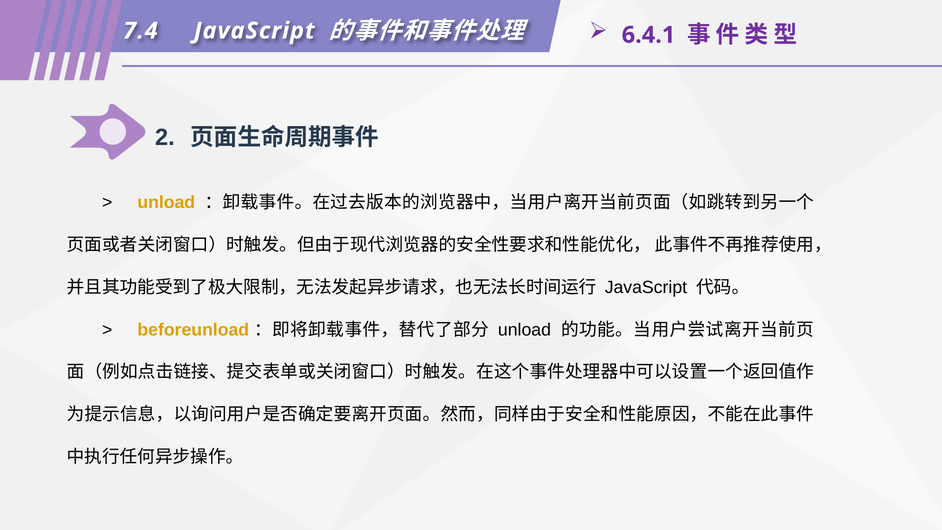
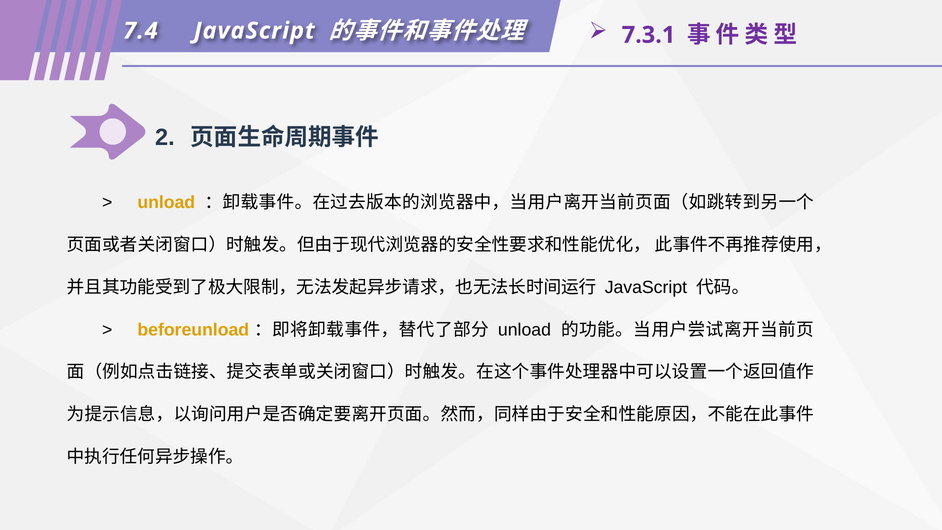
6.4.1: 6.4.1 -> 7.3.1
